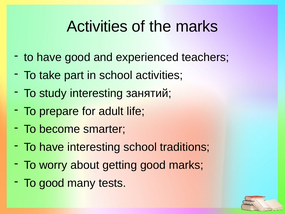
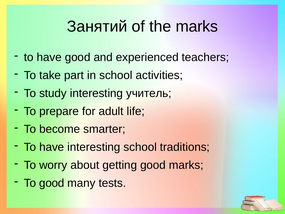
Activities at (97, 26): Activities -> Занятий
занятий: занятий -> учитель
